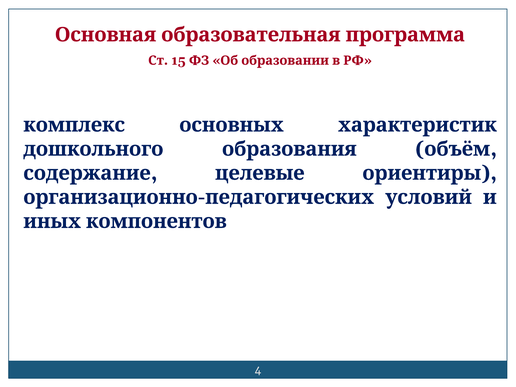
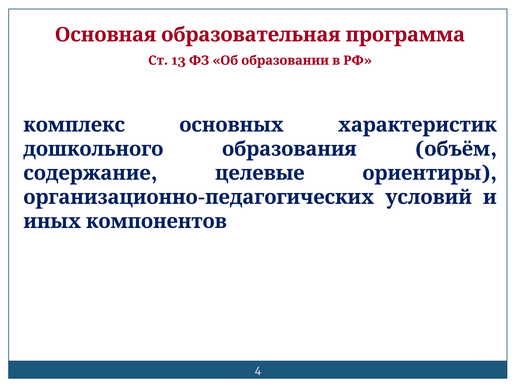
15: 15 -> 13
